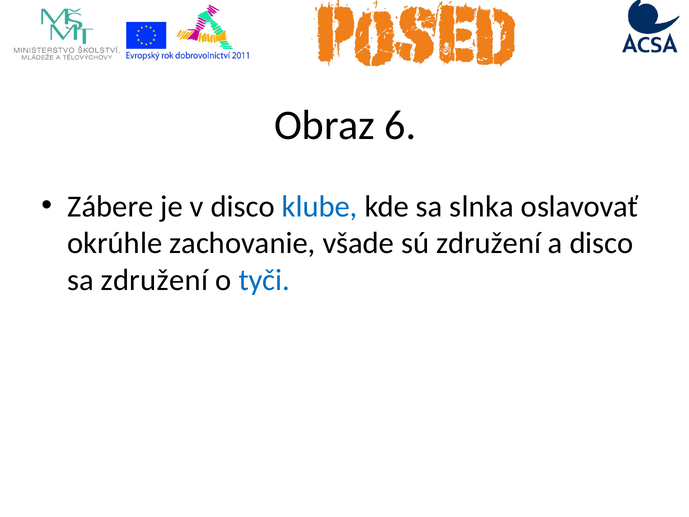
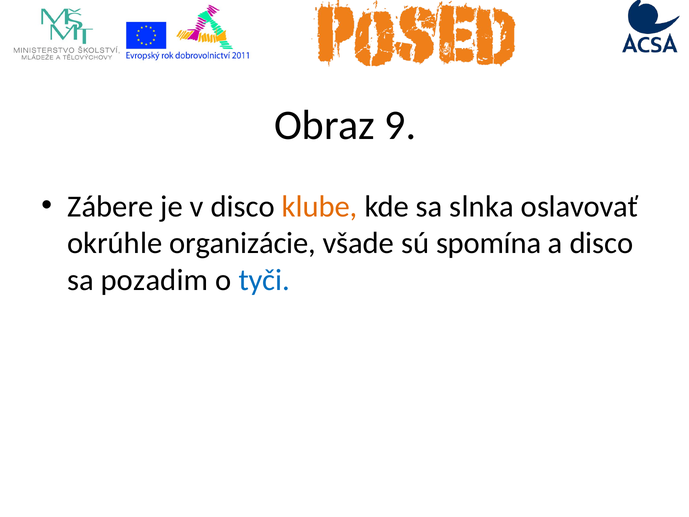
6: 6 -> 9
klube colour: blue -> orange
zachovanie: zachovanie -> organizácie
sú združení: združení -> spomína
sa združení: združení -> pozadim
